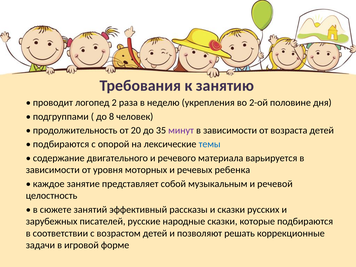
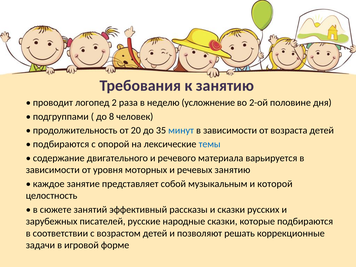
укрепления: укрепления -> усложнение
минут colour: purple -> blue
речевых ребенка: ребенка -> занятию
речевой: речевой -> которой
